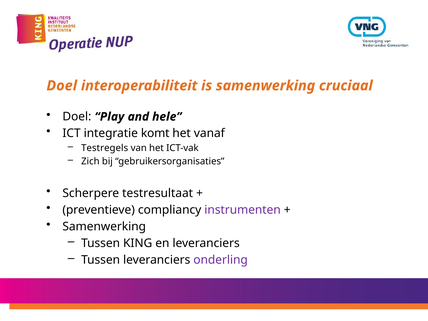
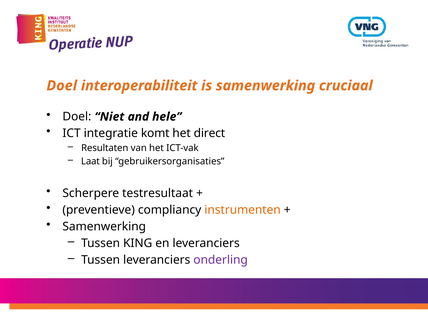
Play: Play -> Niet
vanaf: vanaf -> direct
Testregels: Testregels -> Resultaten
Zich: Zich -> Laat
instrumenten colour: purple -> orange
